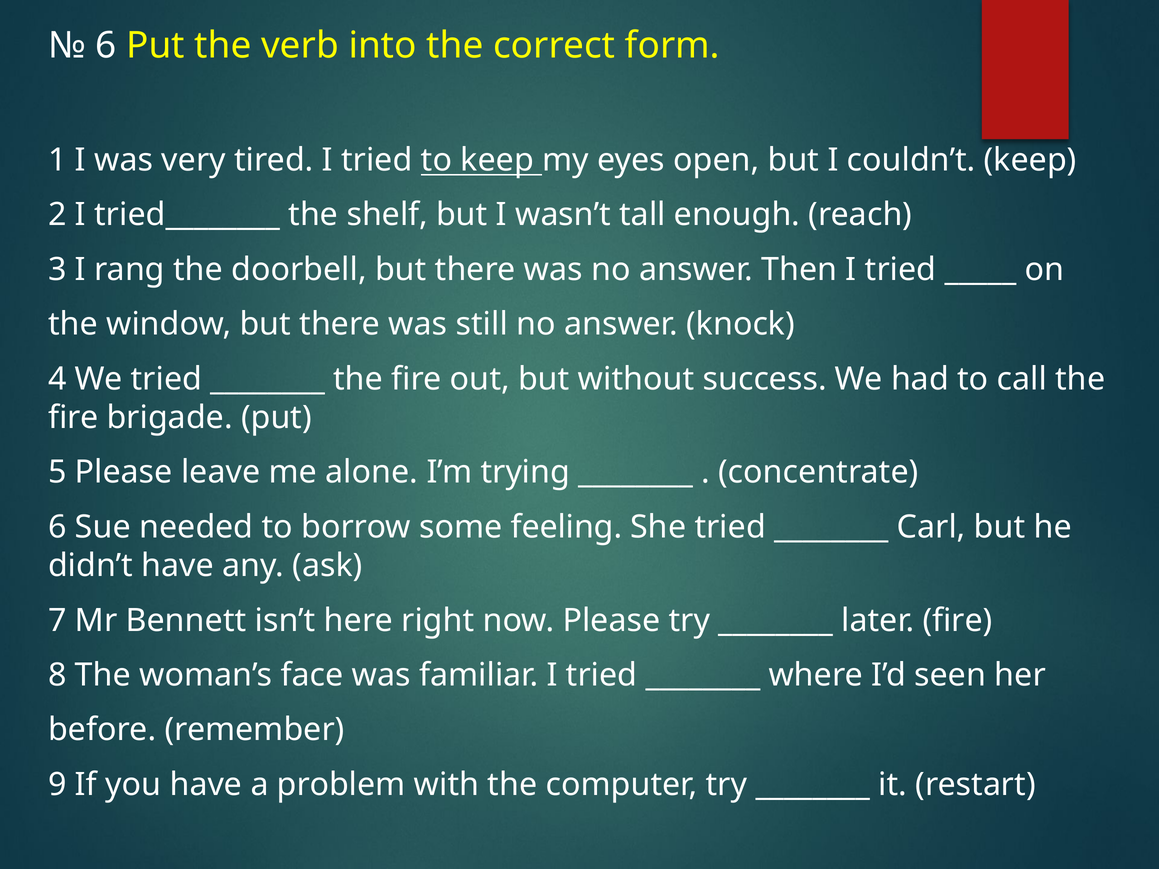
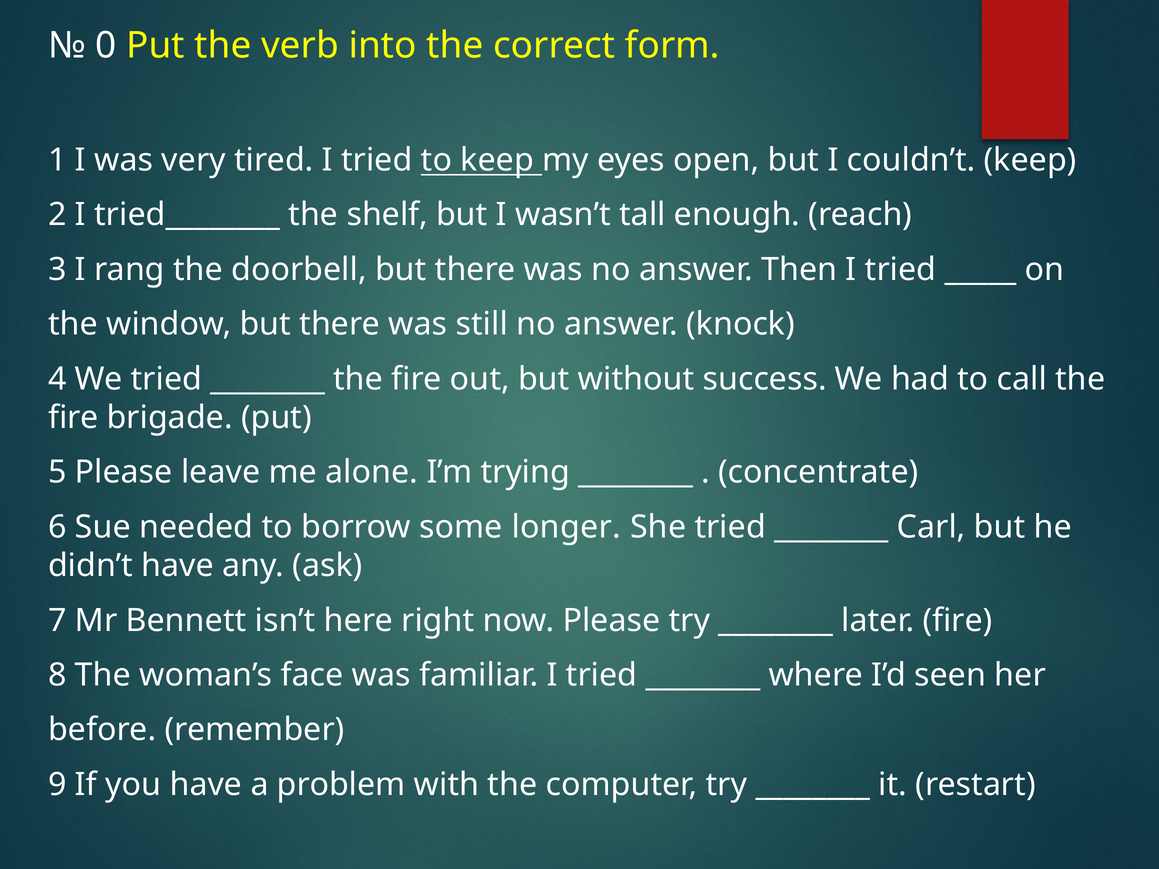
6 at (106, 45): 6 -> 0
feeling: feeling -> longer
